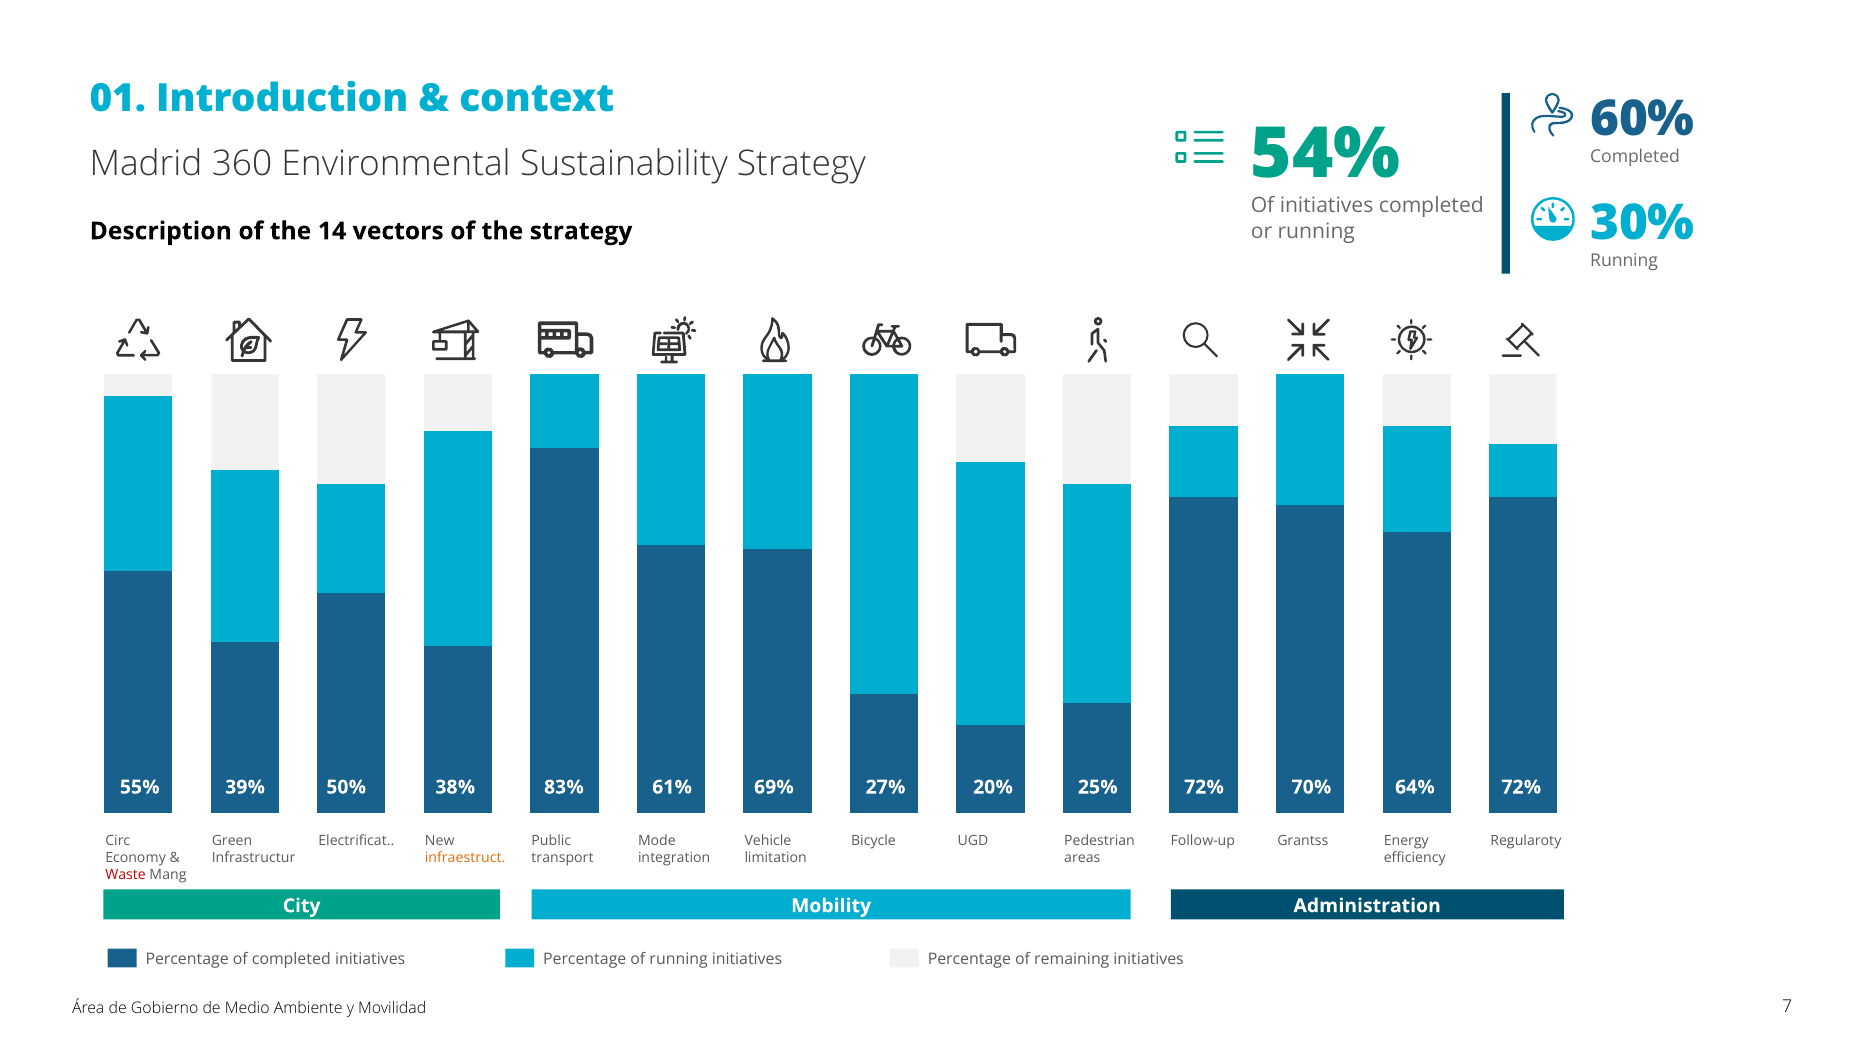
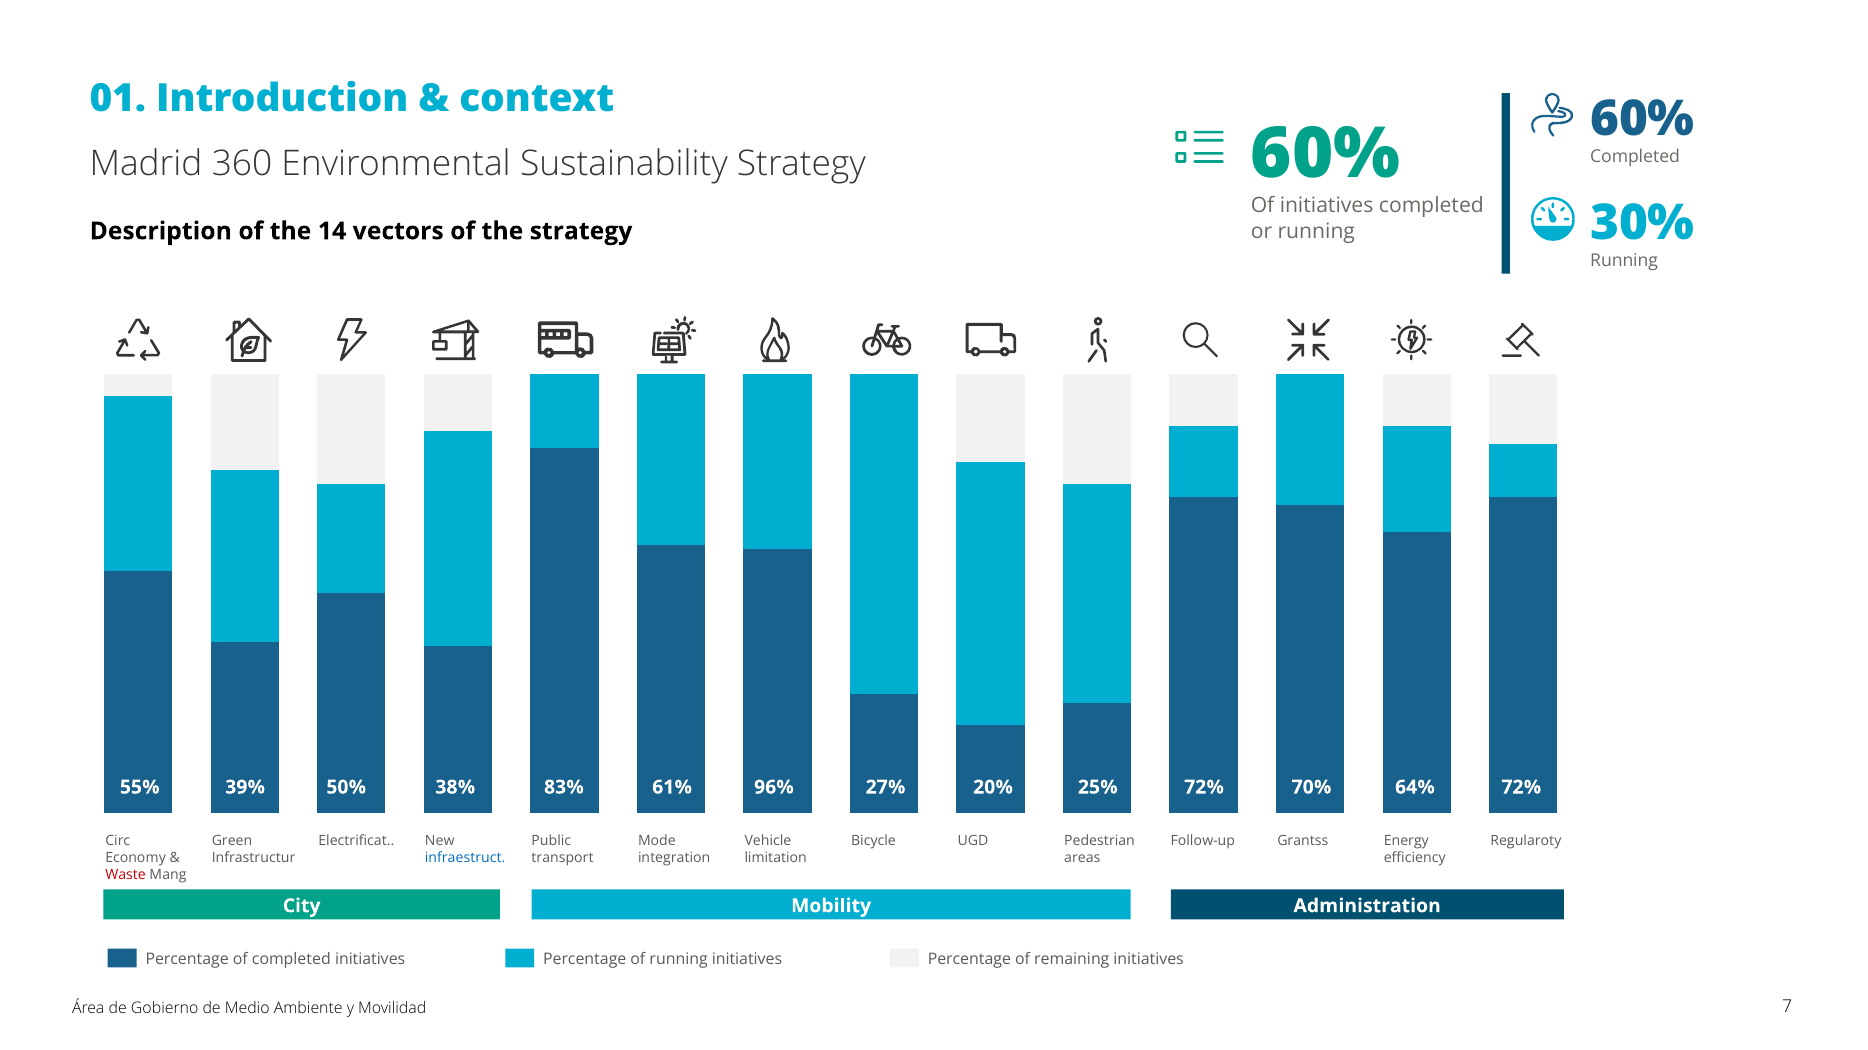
54% at (1326, 154): 54% -> 60%
69%: 69% -> 96%
infraestruct colour: orange -> blue
